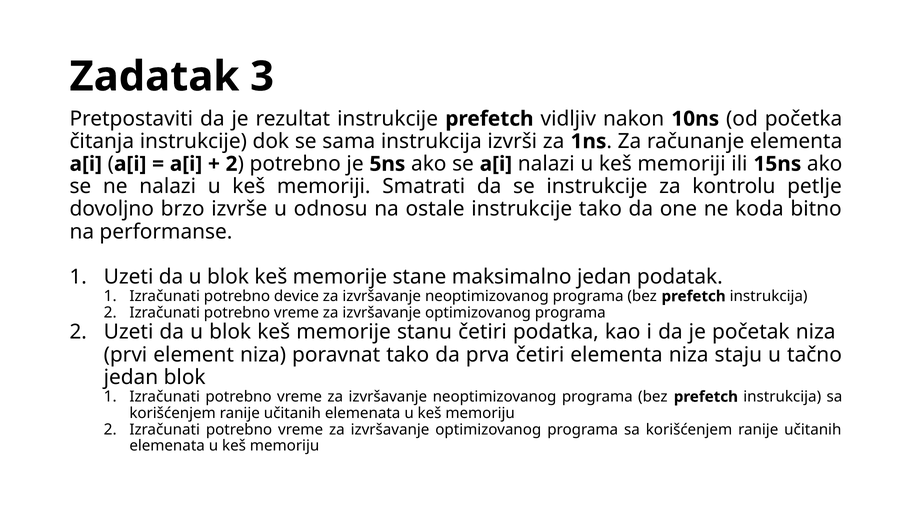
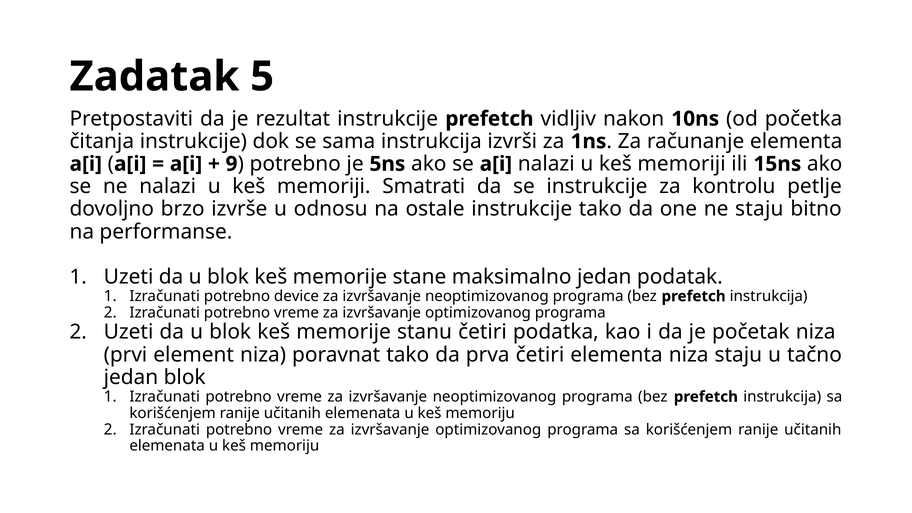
3: 3 -> 5
2 at (232, 164): 2 -> 9
ne koda: koda -> staju
